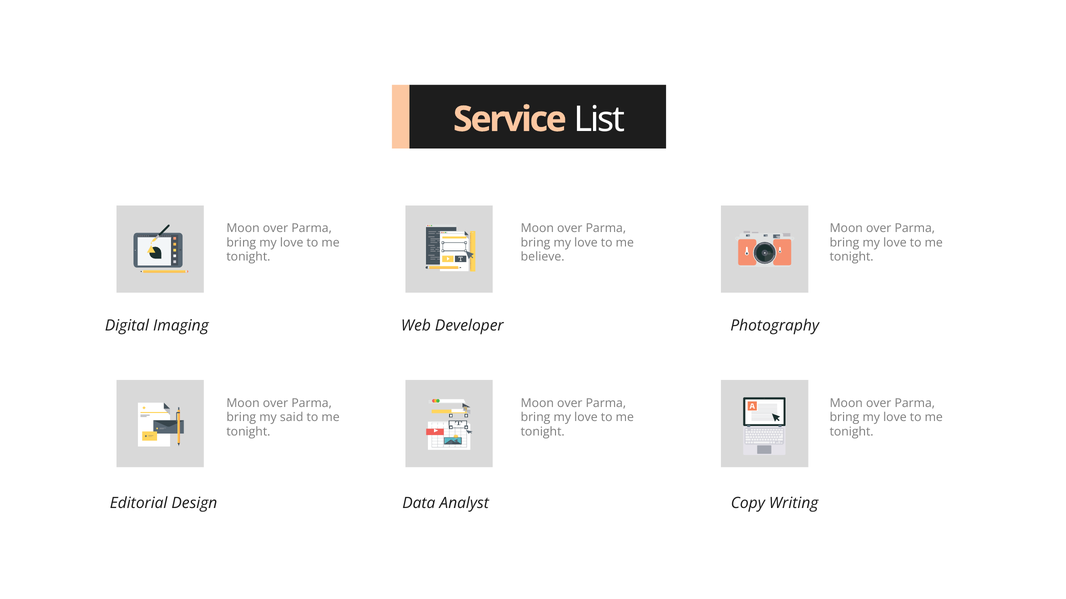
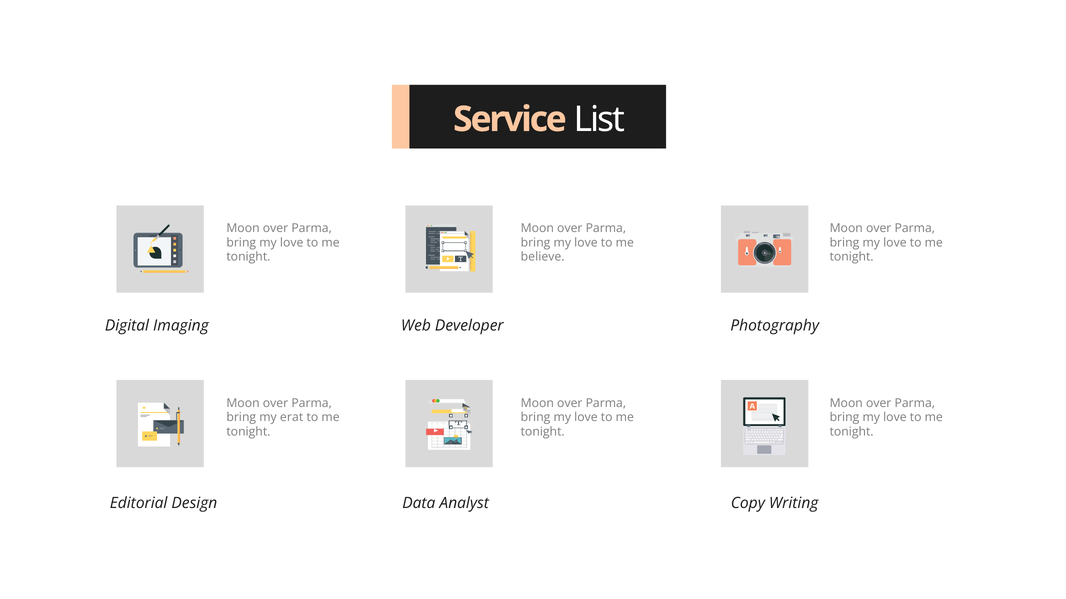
said: said -> erat
